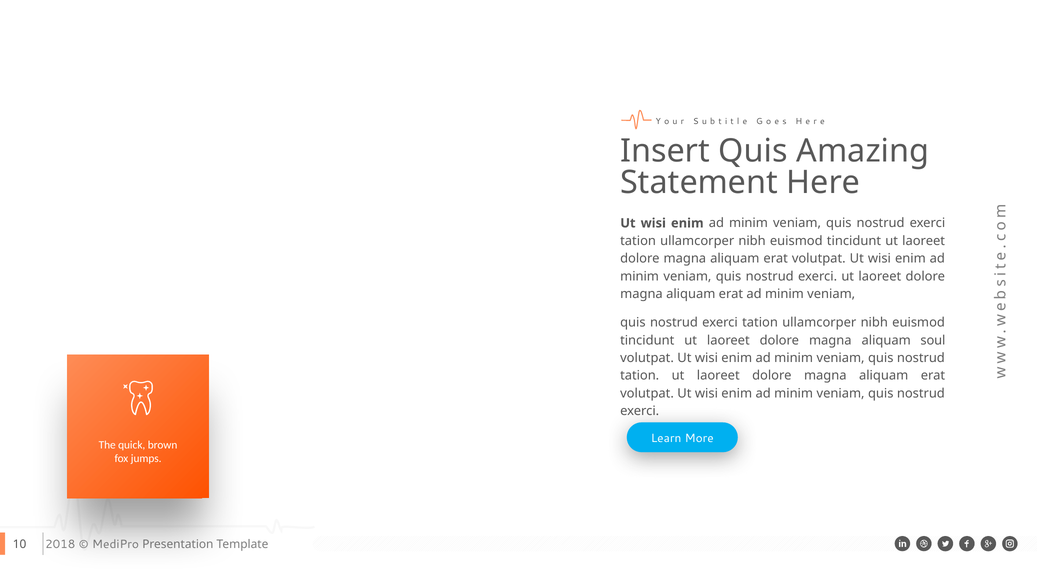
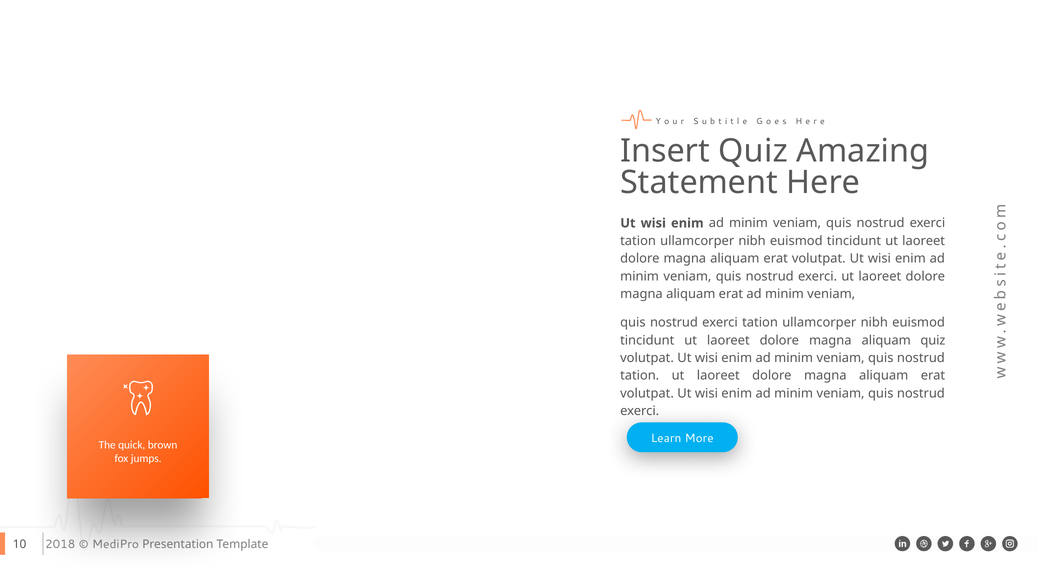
Insert Quis: Quis -> Quiz
aliquam soul: soul -> quiz
